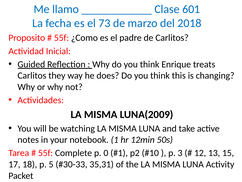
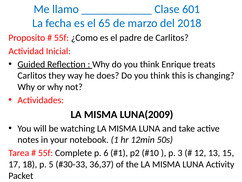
73: 73 -> 65
0: 0 -> 6
35,31: 35,31 -> 36,37
